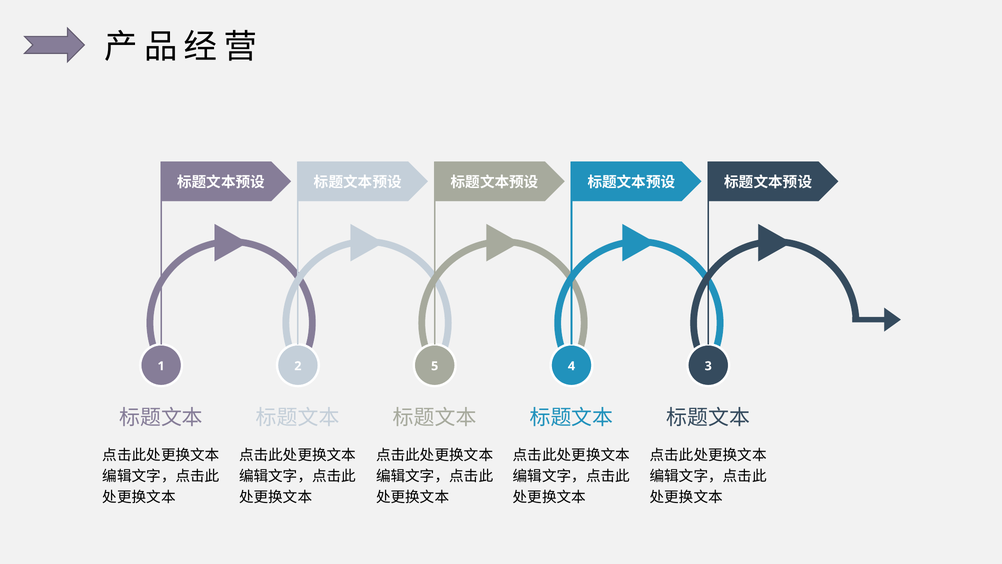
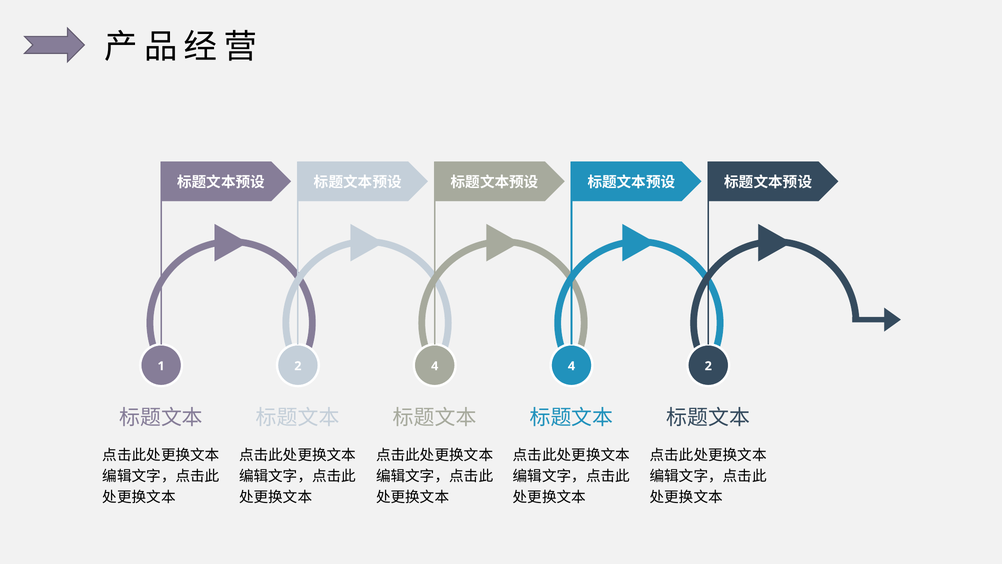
2 5: 5 -> 4
4 3: 3 -> 2
